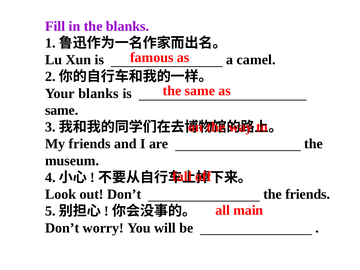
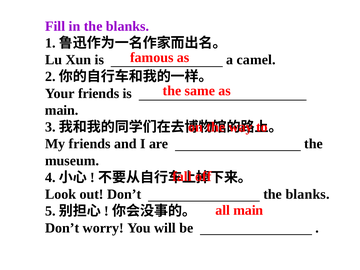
Your blanks: blanks -> friends
same at (62, 110): same -> main
Don’t the friends: friends -> blanks
